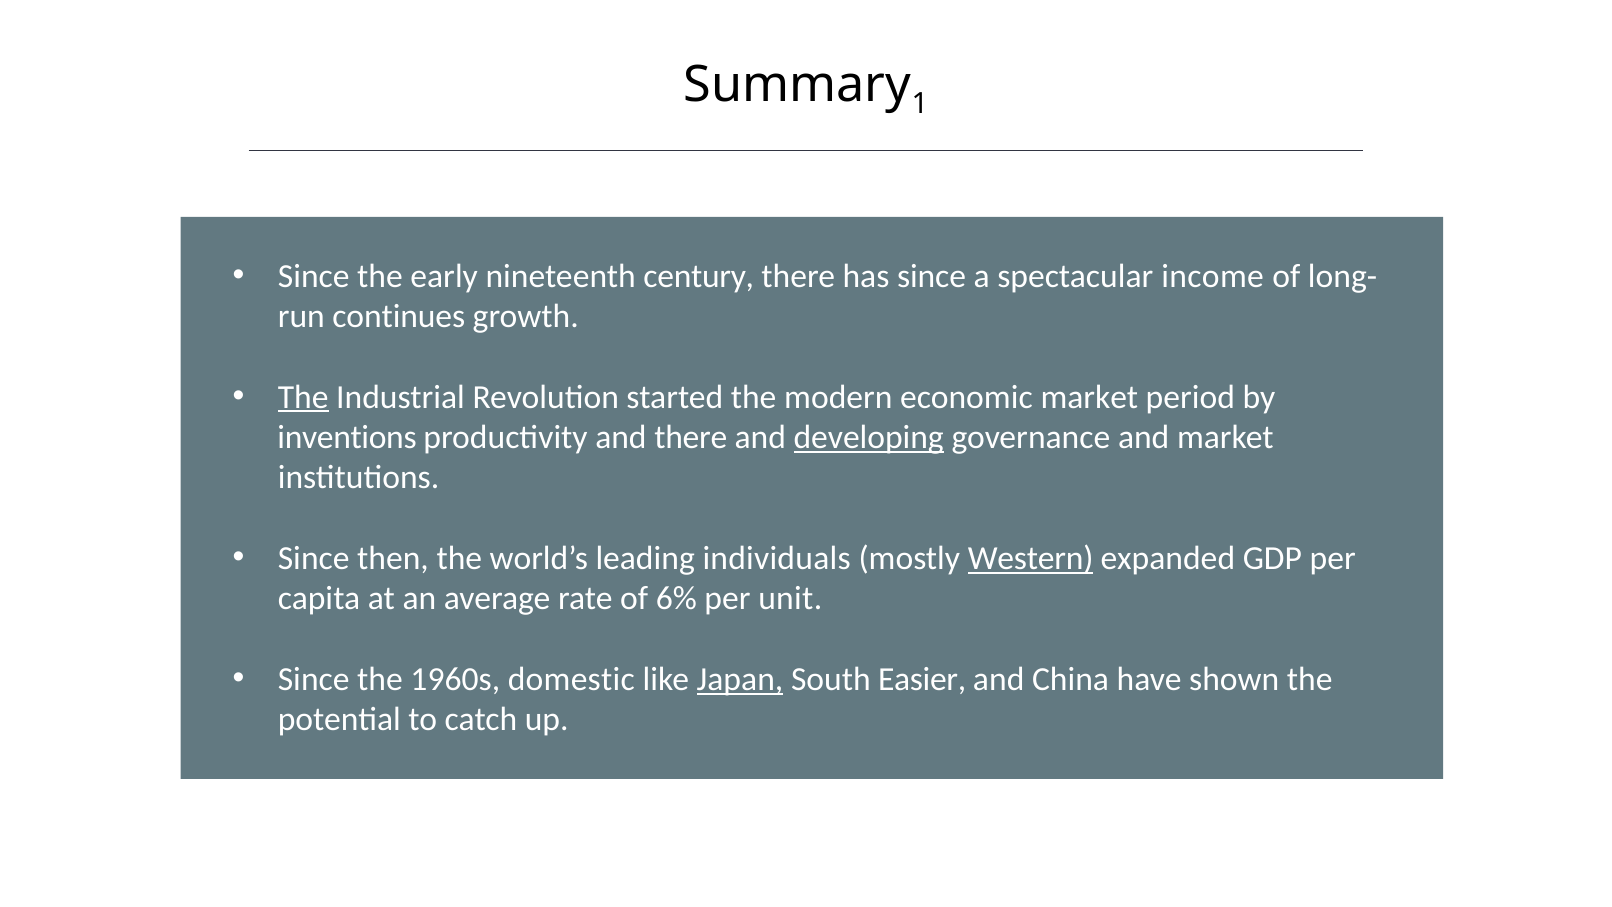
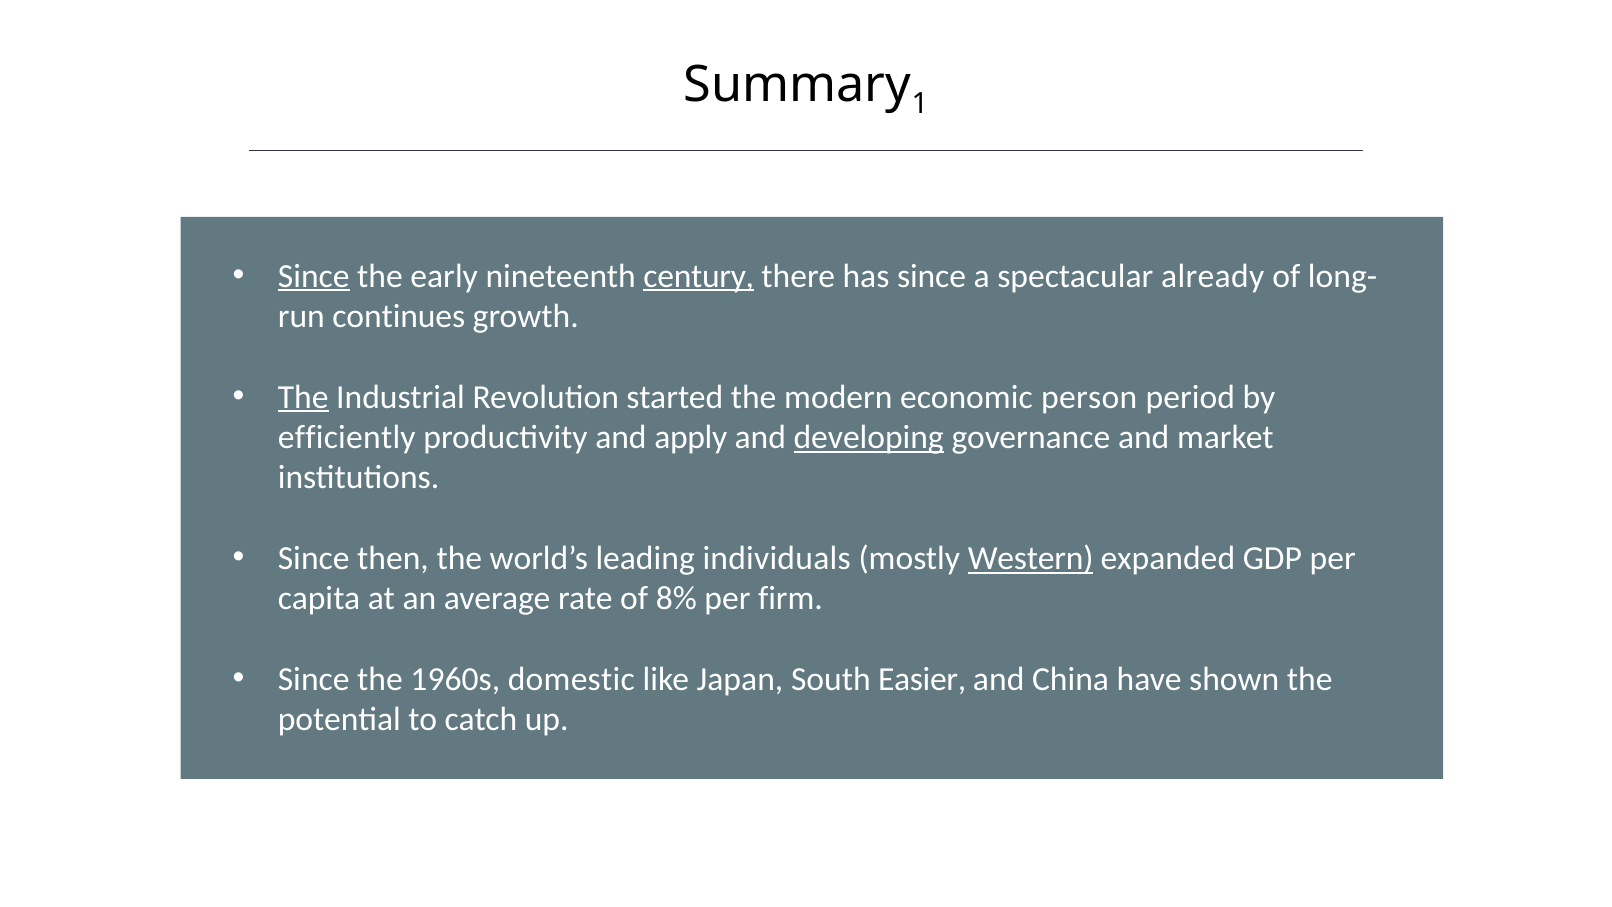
Since at (314, 276) underline: none -> present
century underline: none -> present
income: income -> already
economic market: market -> person
inventions: inventions -> efficiently
and there: there -> apply
6%: 6% -> 8%
unit: unit -> firm
Japan underline: present -> none
